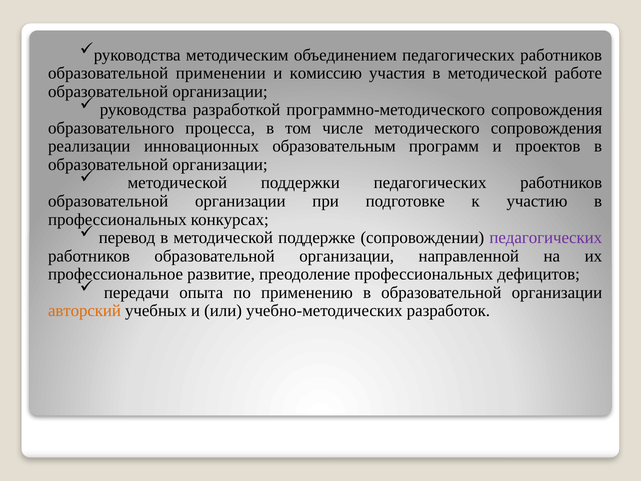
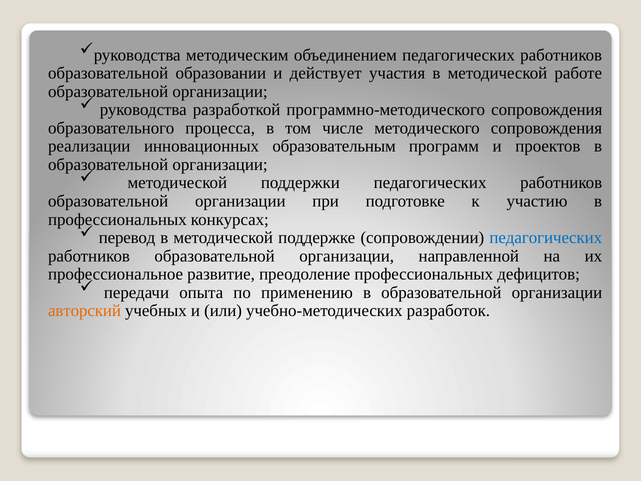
применении: применении -> образовании
комиссию: комиссию -> действует
педагогических at (546, 238) colour: purple -> blue
